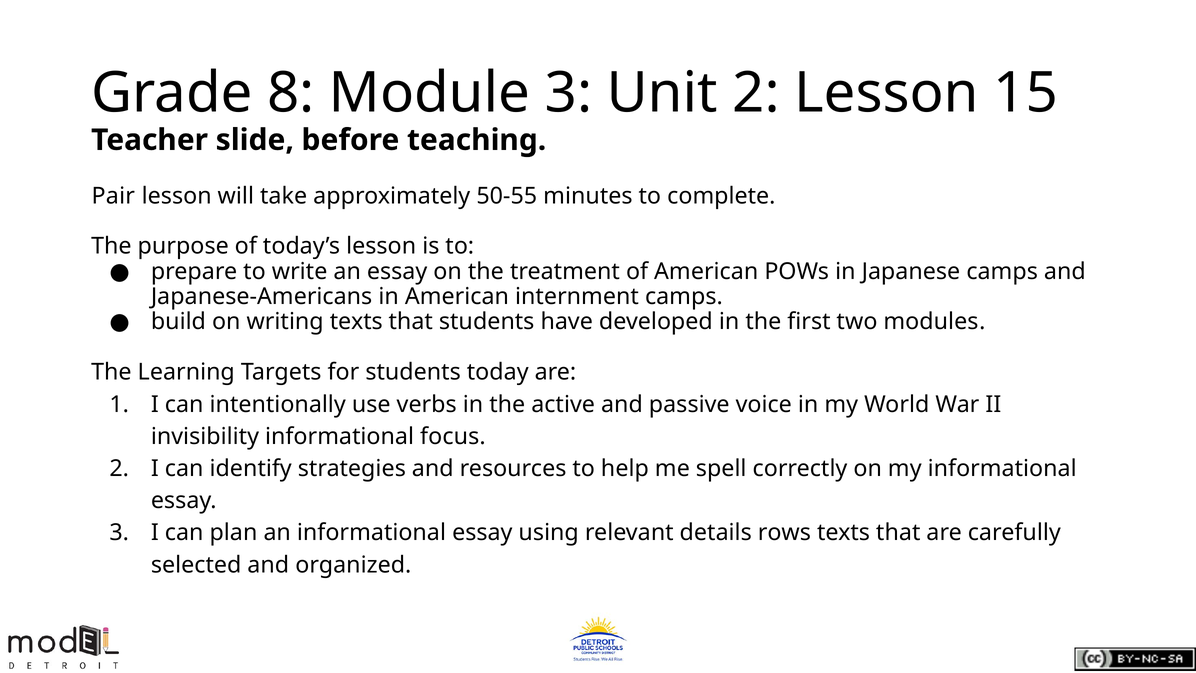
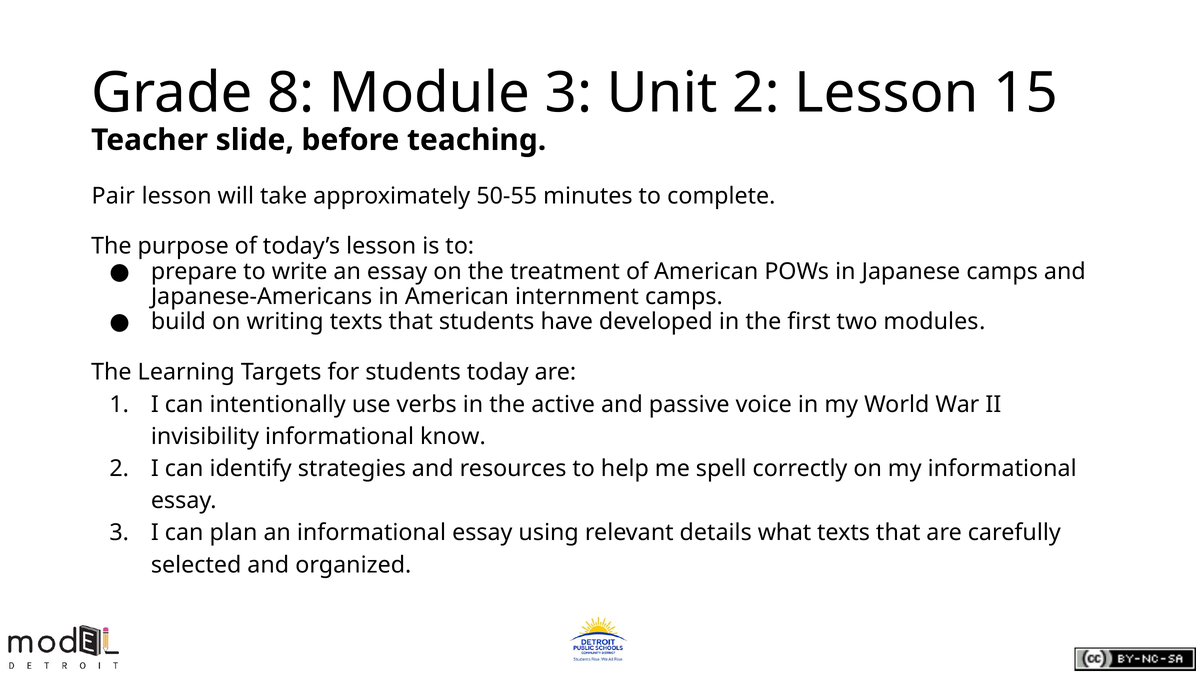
focus: focus -> know
rows: rows -> what
